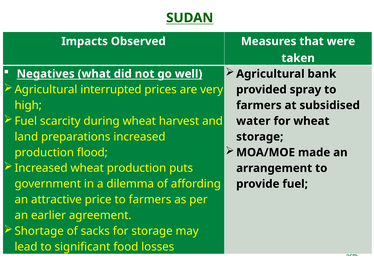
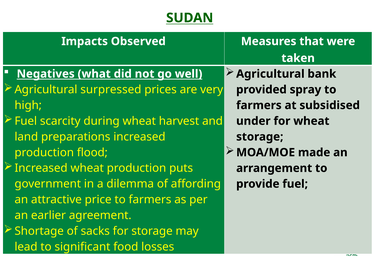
interrupted: interrupted -> surpressed
water: water -> under
